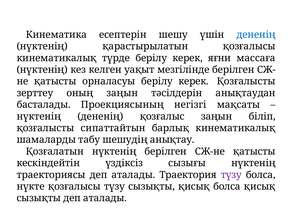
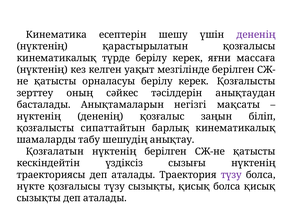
дененің at (256, 35) colour: blue -> purple
оның заңын: заңын -> сәйкес
Проекциясының: Проекциясының -> Анықтамаларын
